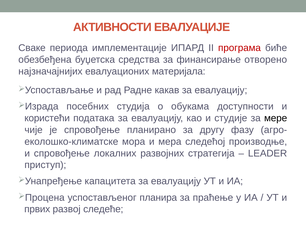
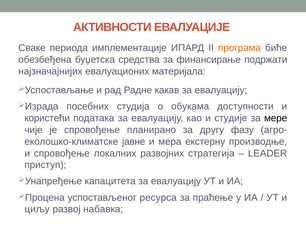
програма colour: red -> orange
отворено: отворено -> подржати
мора: мора -> јавне
следећој: следећој -> екстерну
планира: планира -> ресурса
првих: првих -> циљу
следеће: следеће -> набавка
